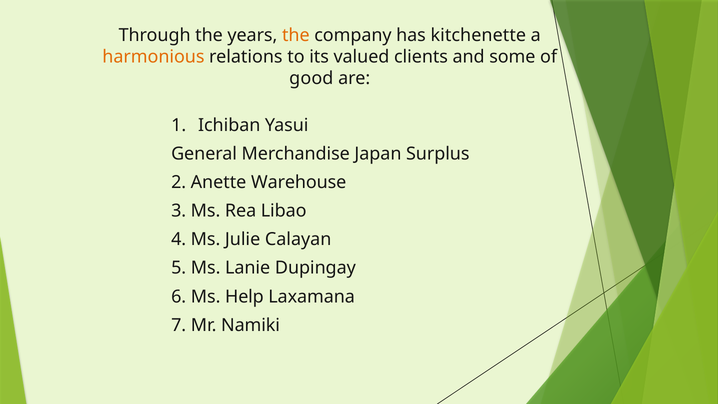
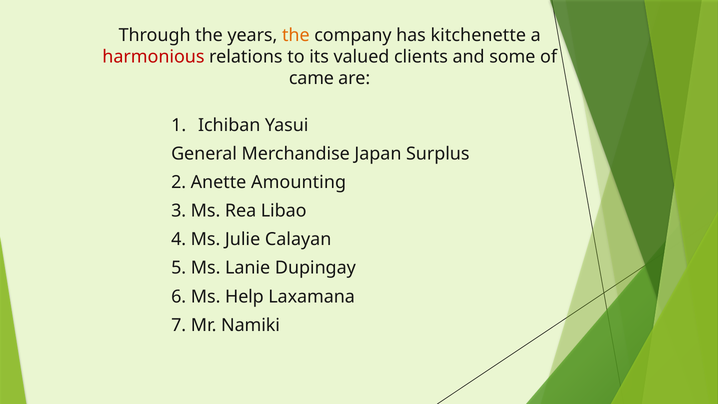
harmonious colour: orange -> red
good: good -> came
Warehouse: Warehouse -> Amounting
